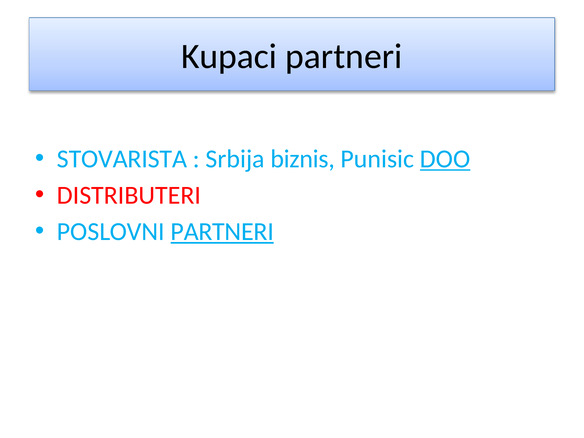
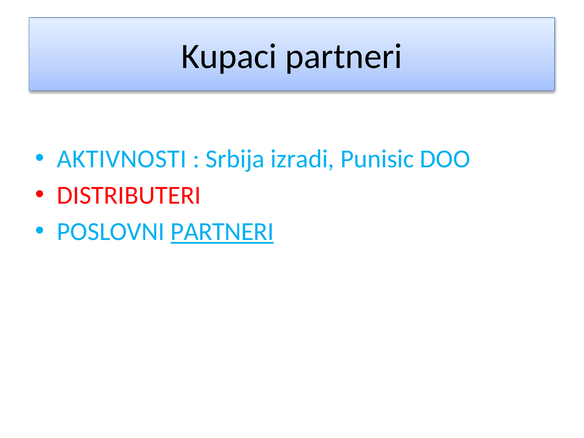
STOVARISTA: STOVARISTA -> AKTIVNOSTI
biznis: biznis -> izradi
DOO underline: present -> none
